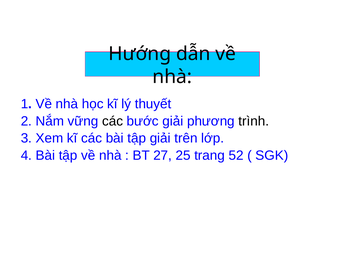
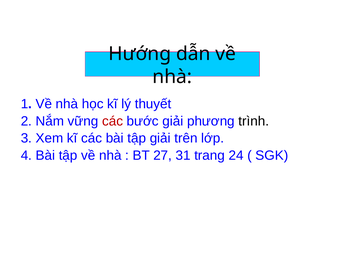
các at (113, 121) colour: black -> red
25: 25 -> 31
52: 52 -> 24
